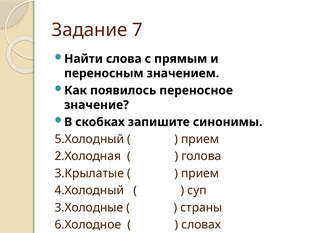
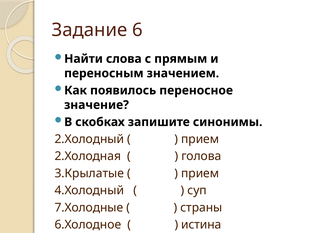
7: 7 -> 6
5.Холодный: 5.Холодный -> 2.Холодный
3.Холодные: 3.Холодные -> 7.Холодные
словах: словах -> истина
